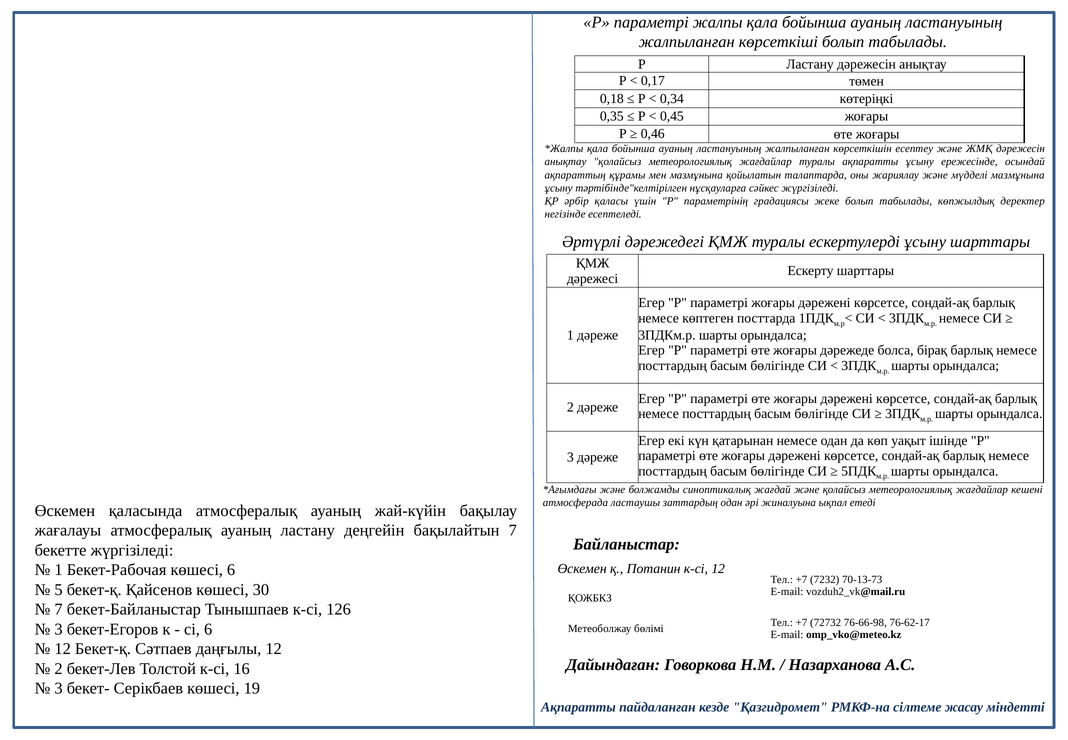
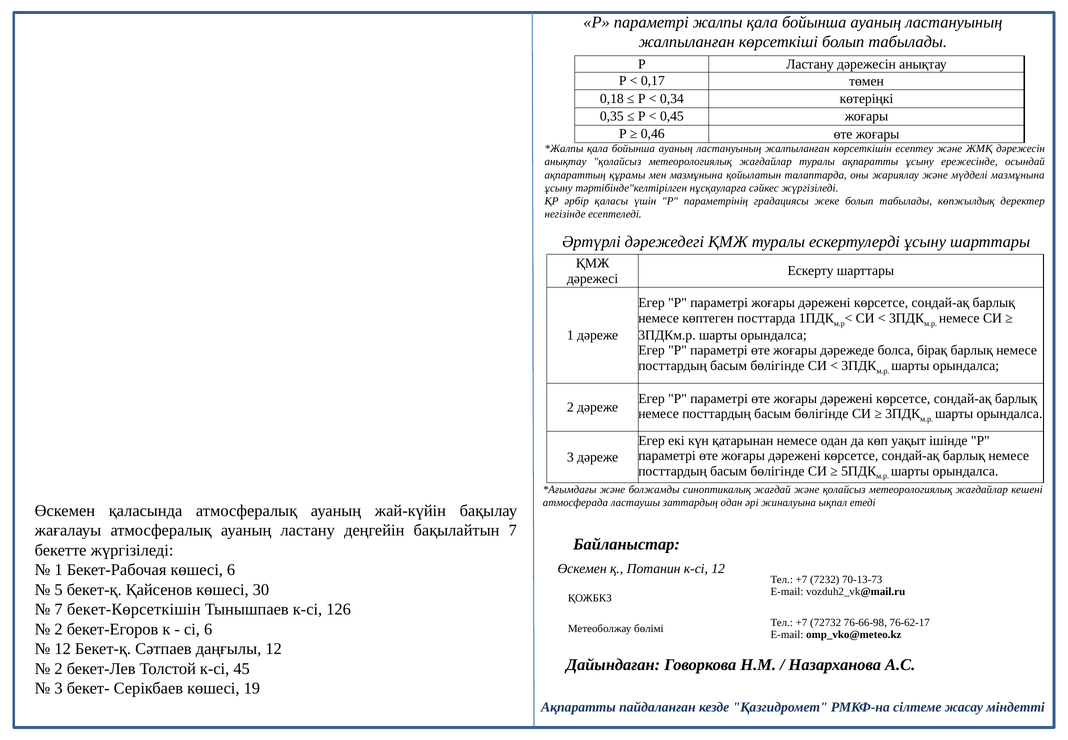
бекет-Байланыстар: бекет-Байланыстар -> бекет-Көрсеткішін
3 at (59, 629): 3 -> 2
16: 16 -> 45
